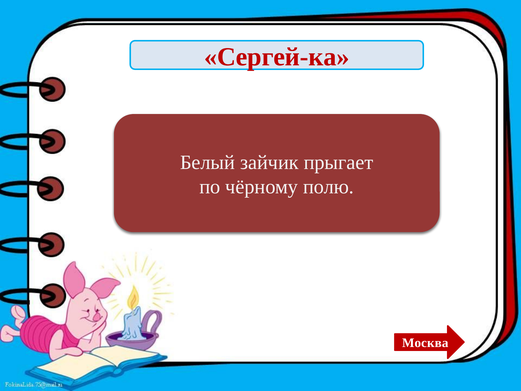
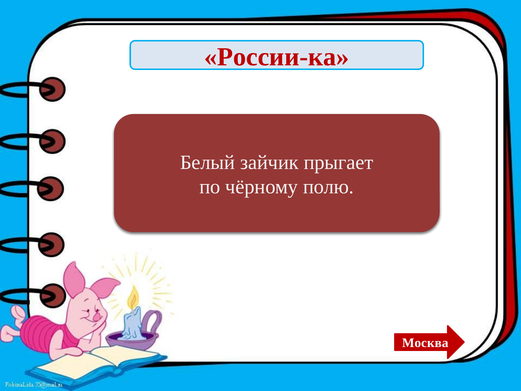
Сергей-ка: Сергей-ка -> России-ка
